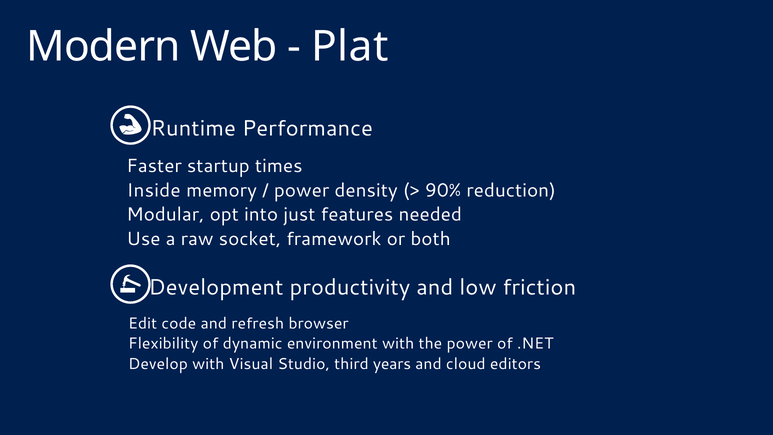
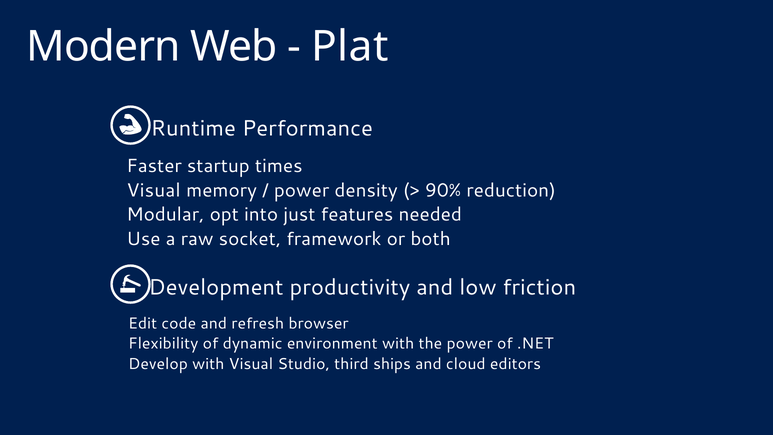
Inside at (154, 190): Inside -> Visual
years: years -> ships
